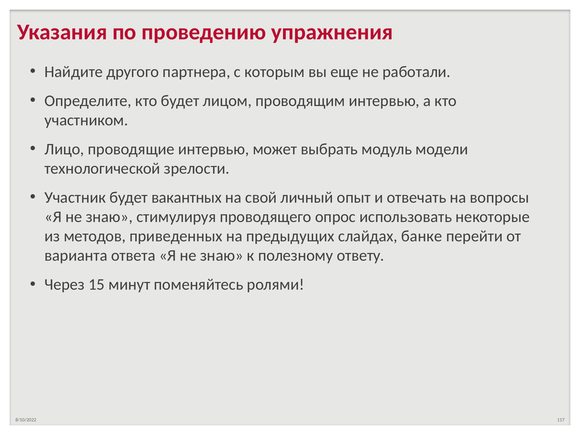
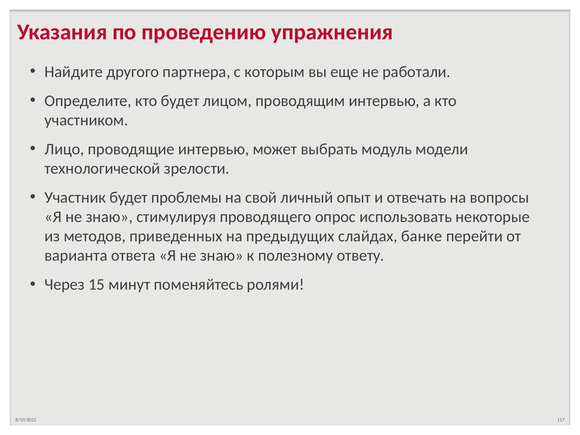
вакантных: вакантных -> проблемы
